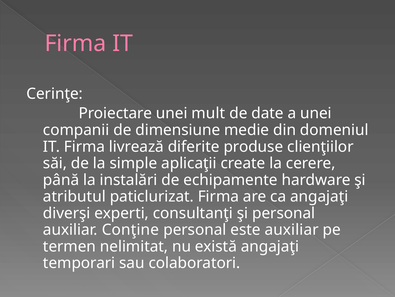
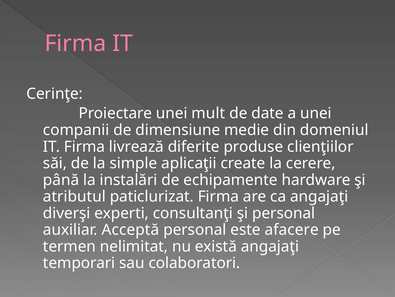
Conţine: Conţine -> Acceptă
este auxiliar: auxiliar -> afacere
